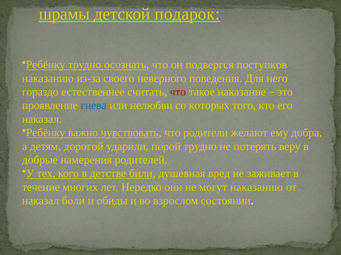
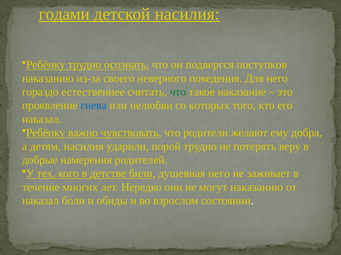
шрамы: шрамы -> годами
детской подарок: подарок -> насилия
что at (178, 92) colour: red -> green
детям дорогой: дорогой -> насилия
душевная вред: вред -> него
